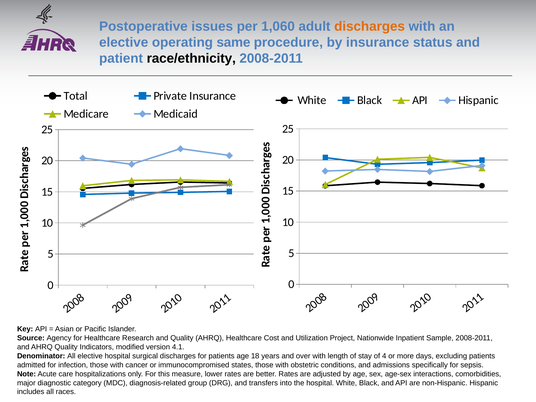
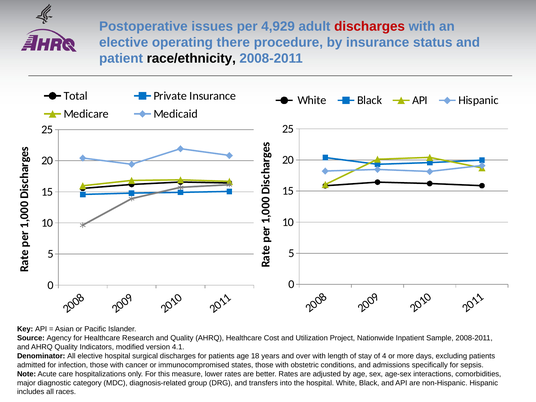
1,060: 1,060 -> 4,929
discharges at (370, 26) colour: orange -> red
same: same -> there
